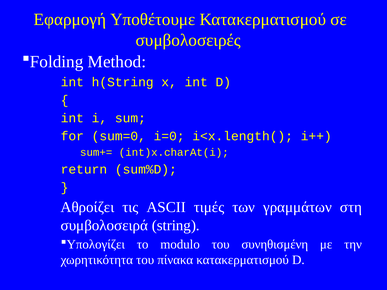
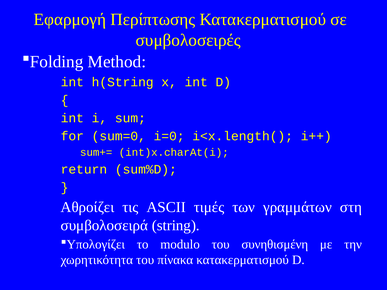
Υποθέτουμε: Υποθέτουμε -> Περίπτωσης
